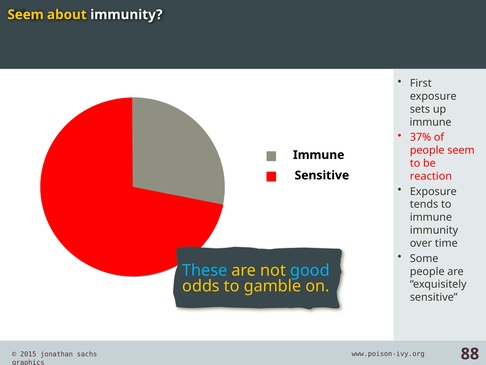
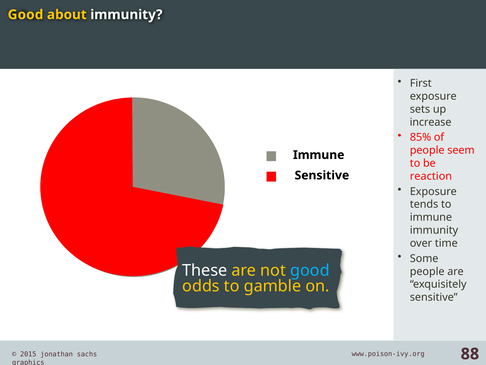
Seem at (26, 15): Seem -> Good
immune at (431, 122): immune -> increase
37%: 37% -> 85%
These colour: light blue -> white
